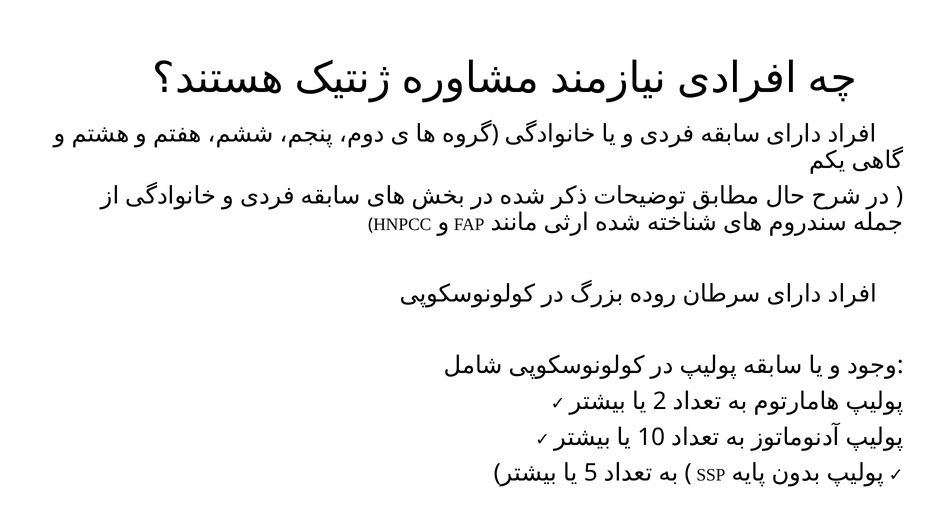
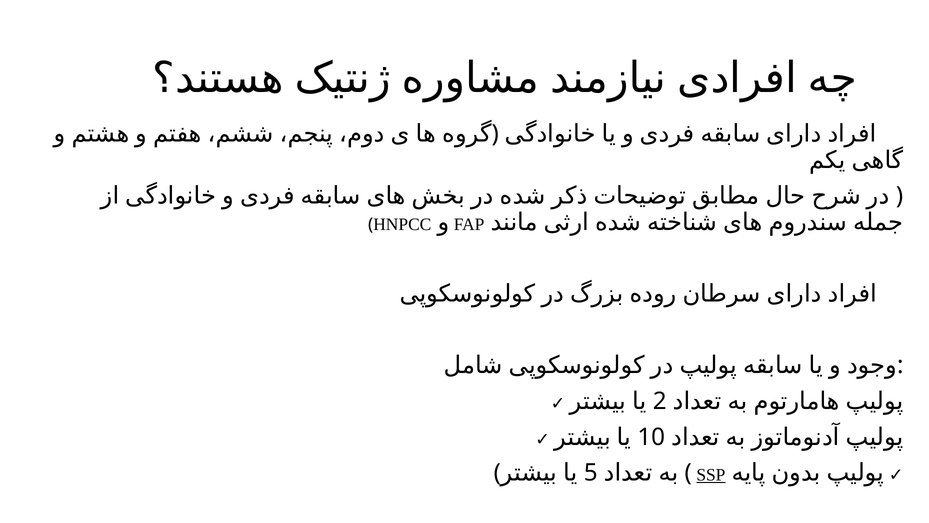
SSP underline: none -> present
